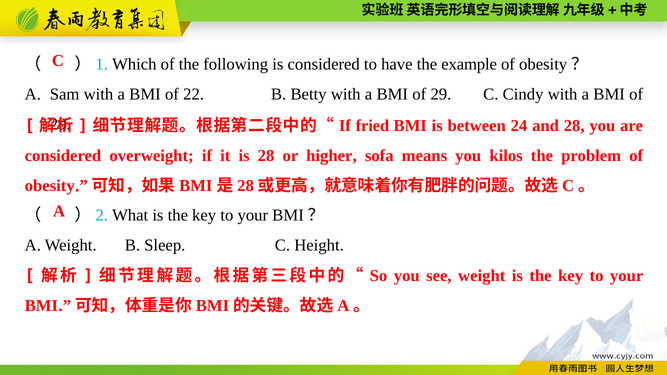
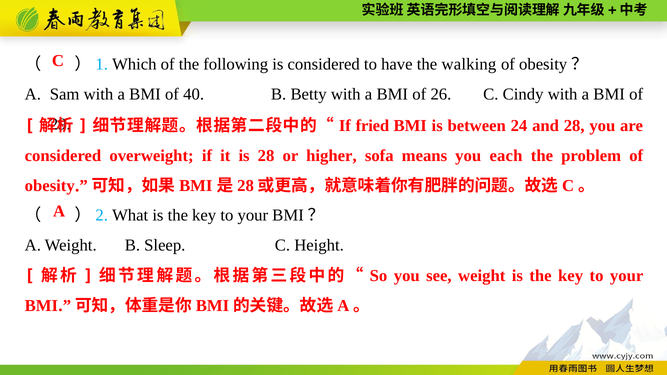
example: example -> walking
22: 22 -> 40
29 at (441, 95): 29 -> 26
kilos: kilos -> each
